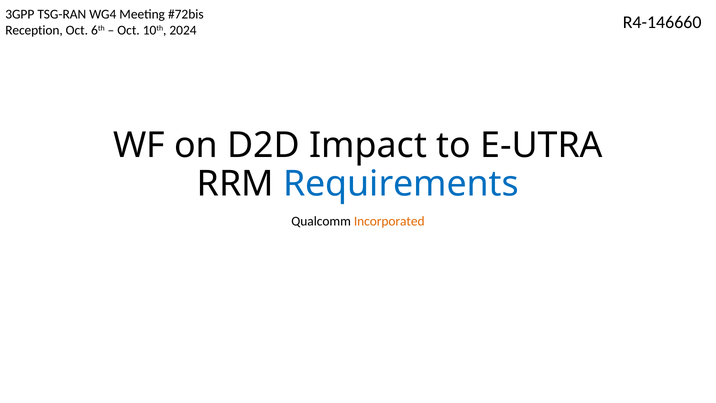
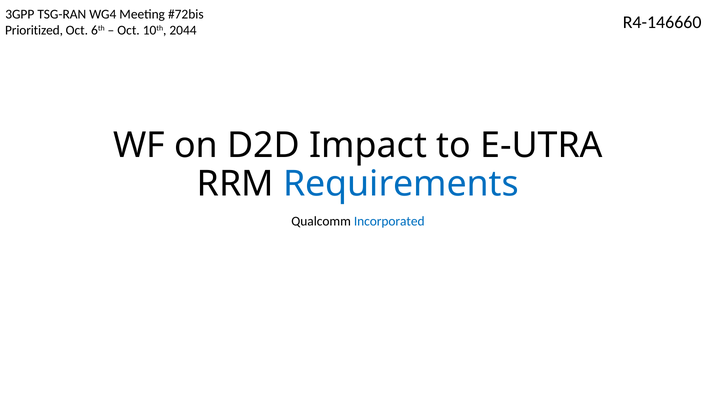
Reception: Reception -> Prioritized
2024: 2024 -> 2044
Incorporated colour: orange -> blue
